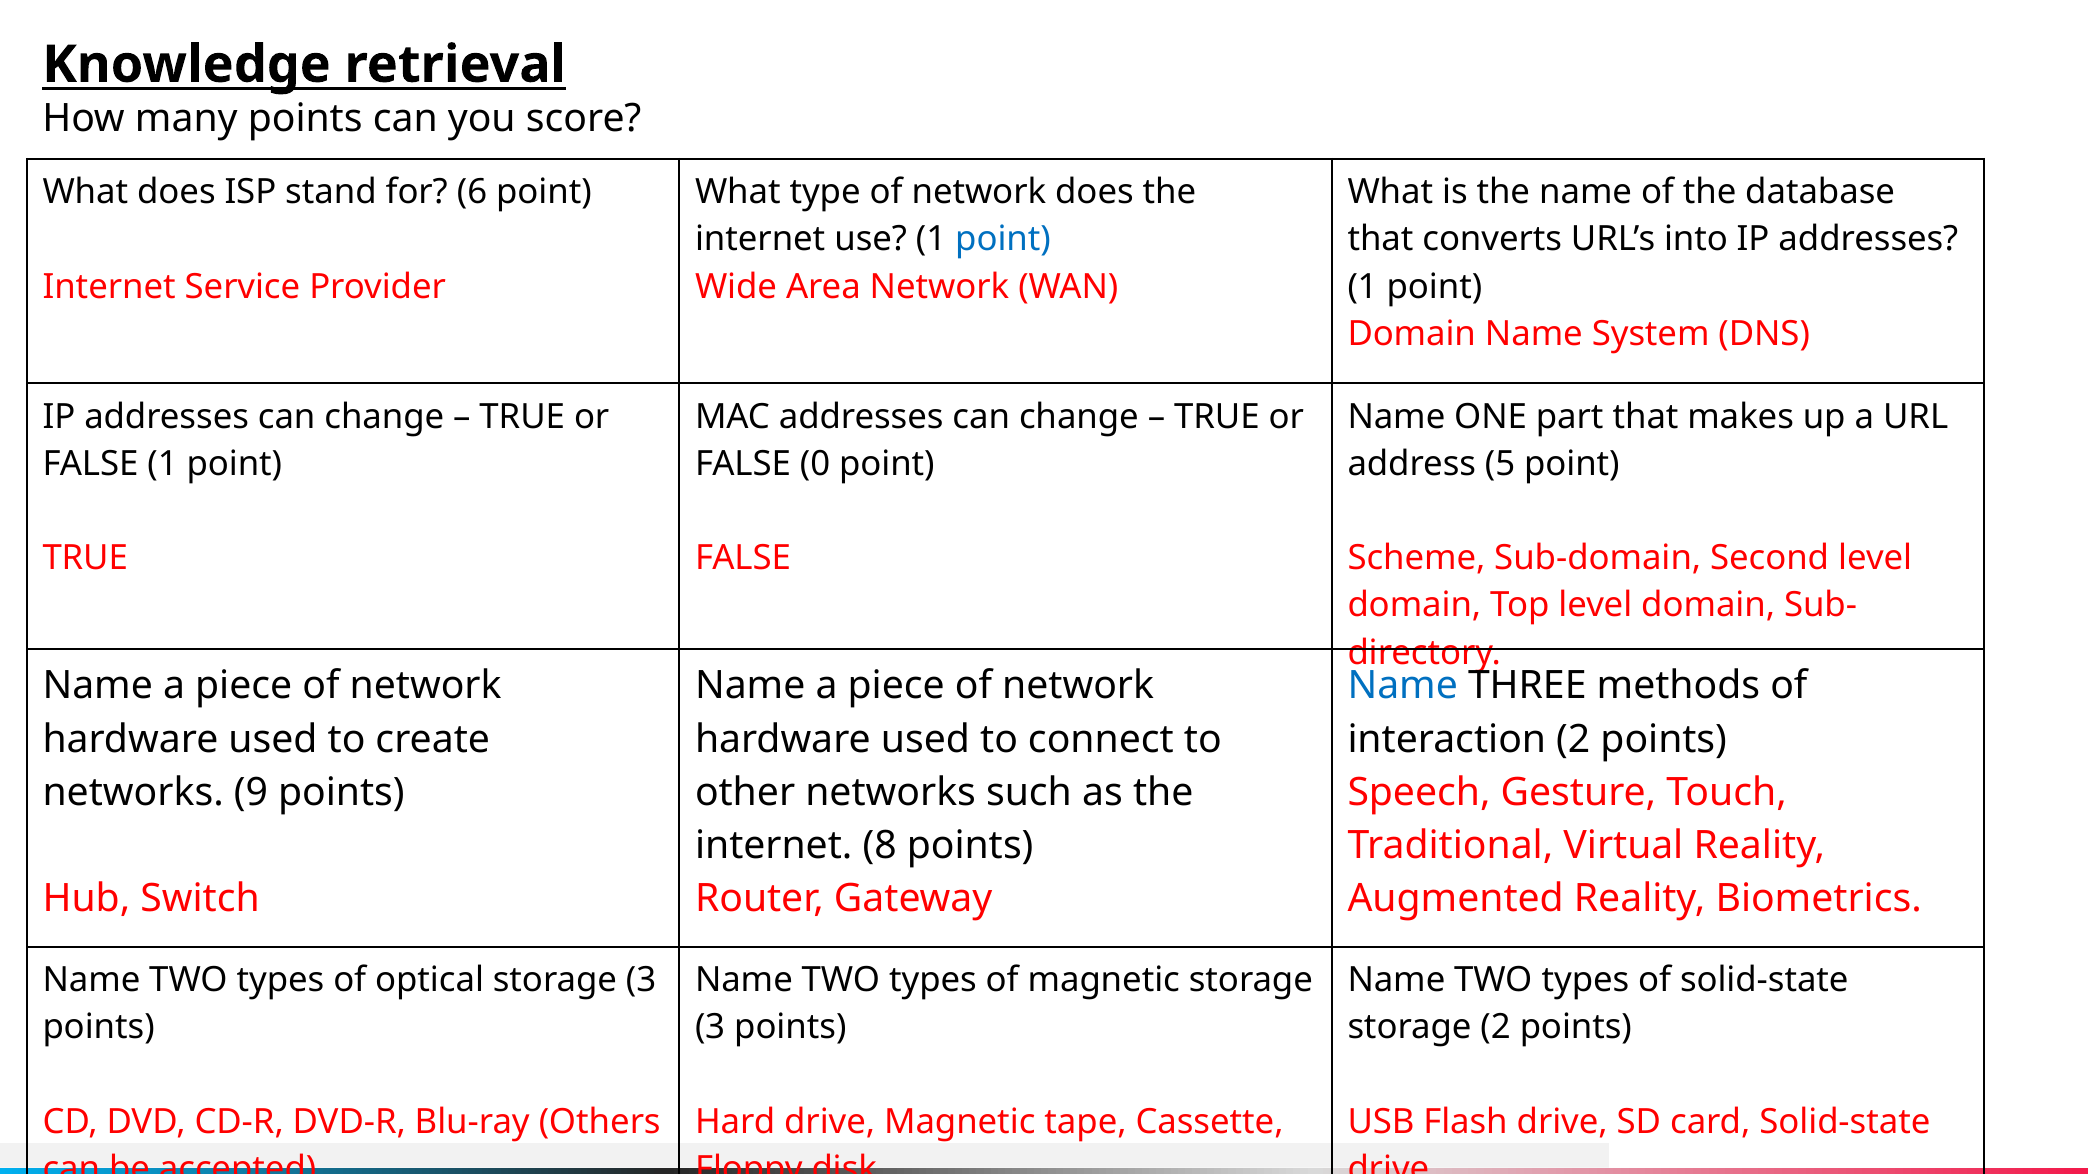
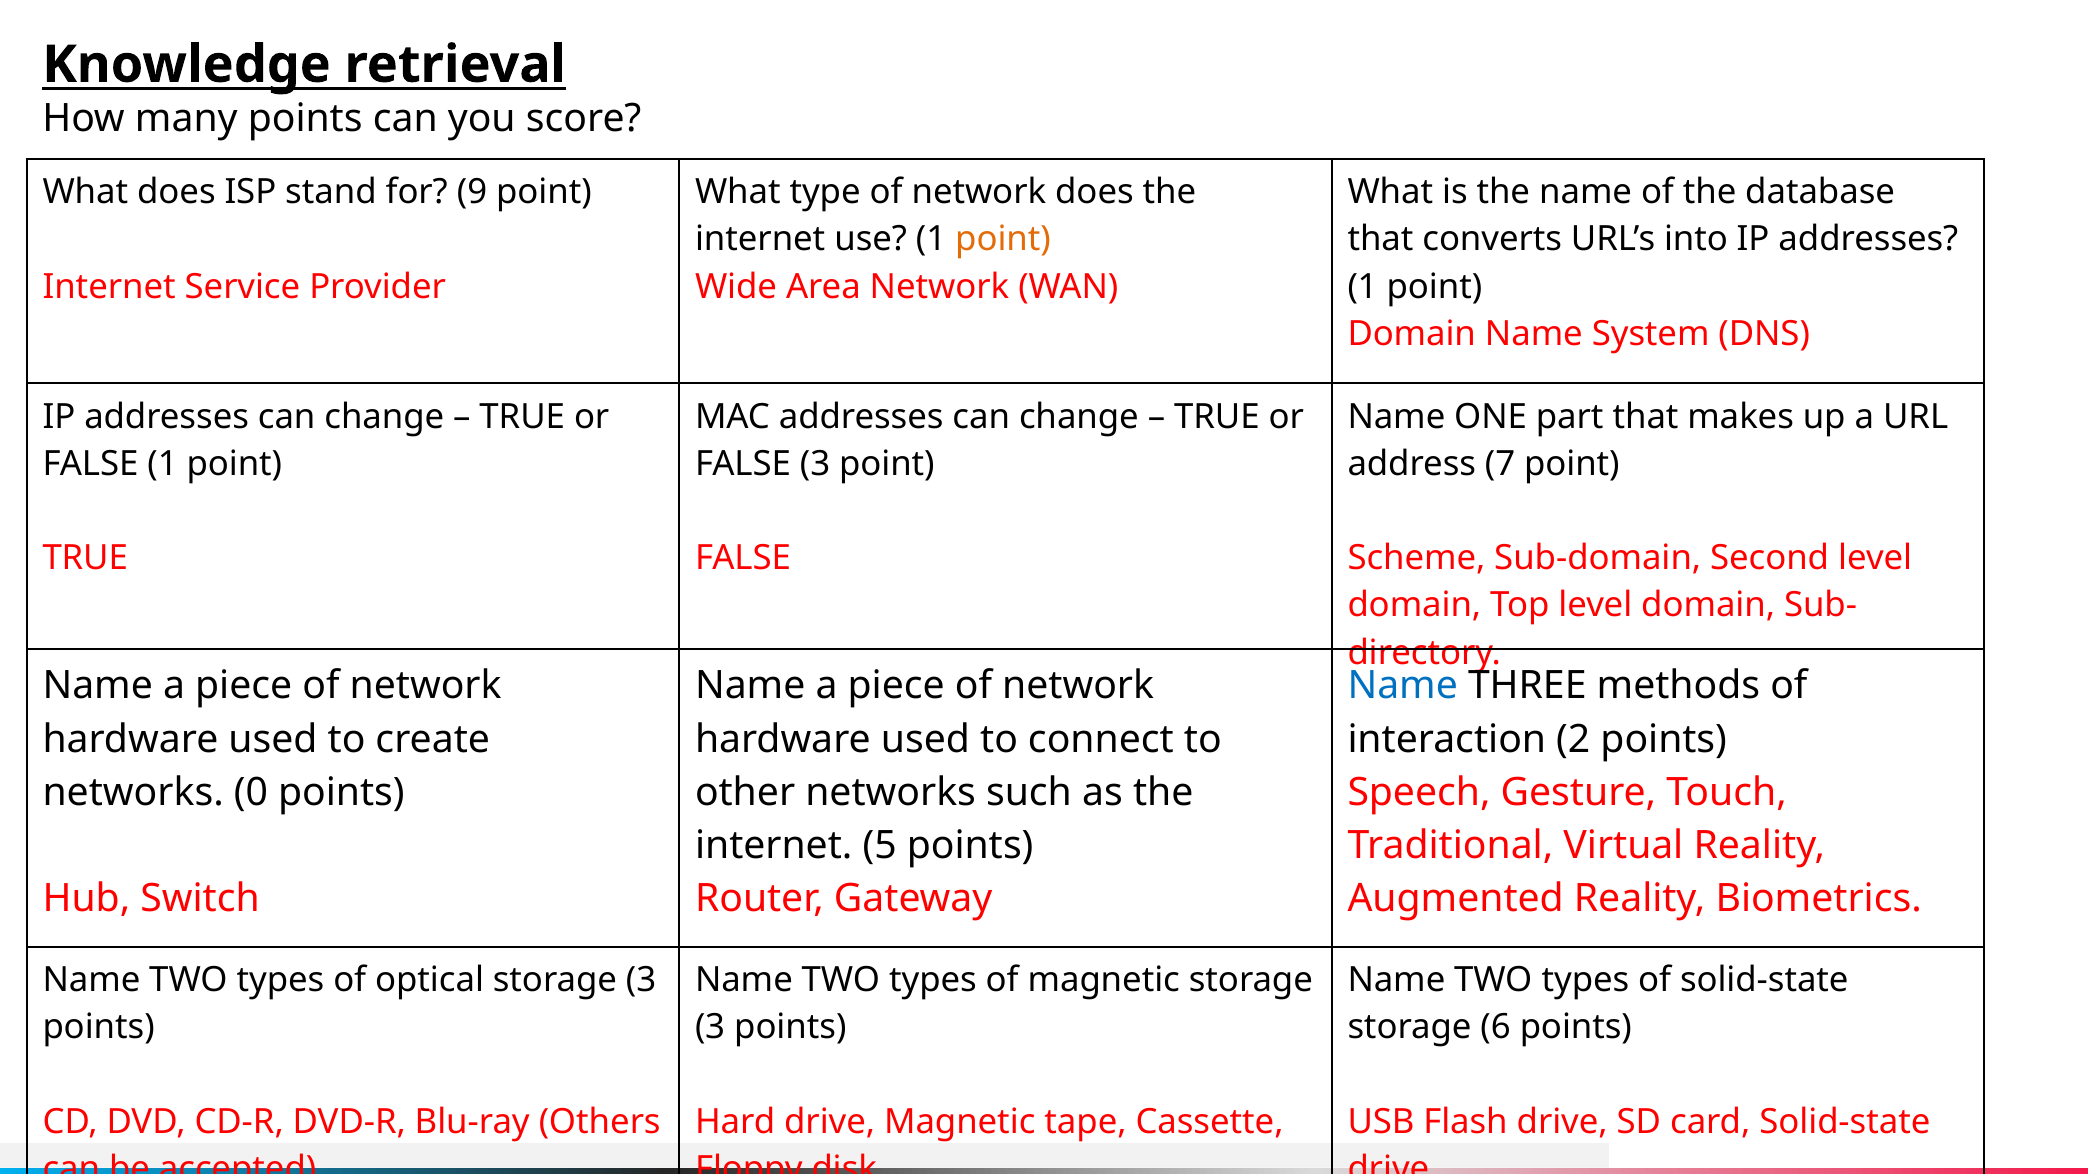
6: 6 -> 9
point at (1003, 240) colour: blue -> orange
FALSE 0: 0 -> 3
5: 5 -> 7
9: 9 -> 0
8: 8 -> 5
storage 2: 2 -> 6
